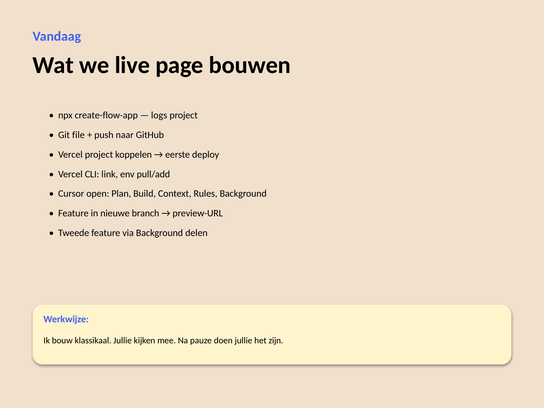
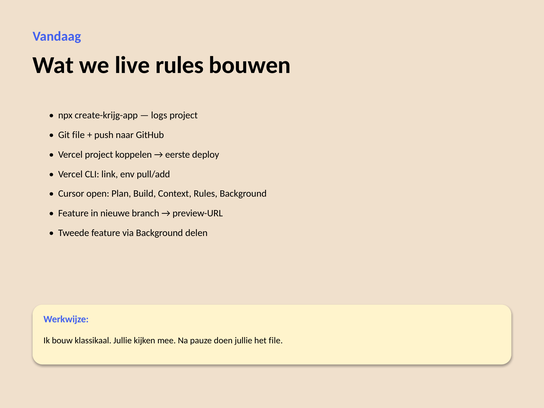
live page: page -> rules
create-flow-app: create-flow-app -> create-krijg-app
het zijn: zijn -> file
